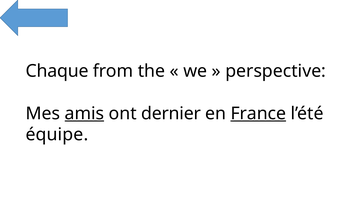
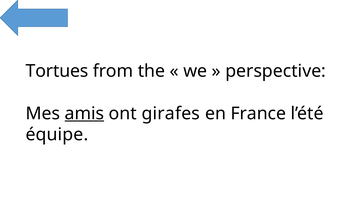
Chaque: Chaque -> Tortues
dernier: dernier -> girafes
France underline: present -> none
